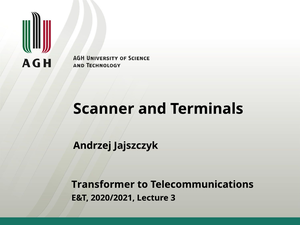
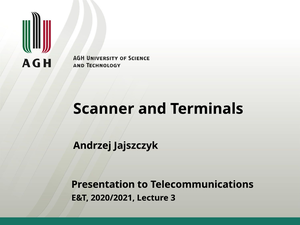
Transformer: Transformer -> Presentation
